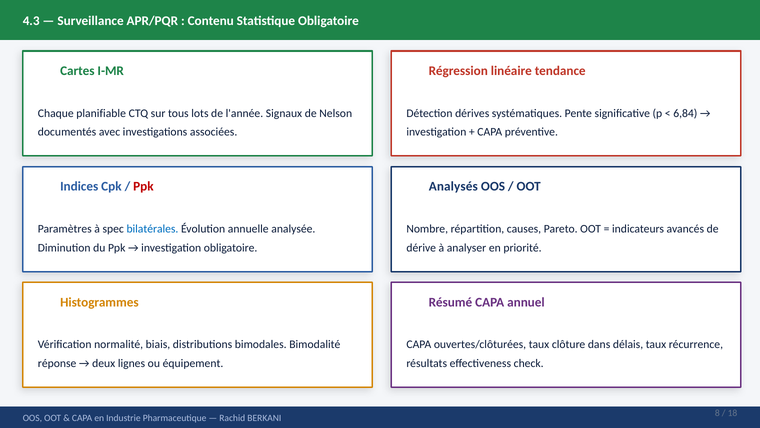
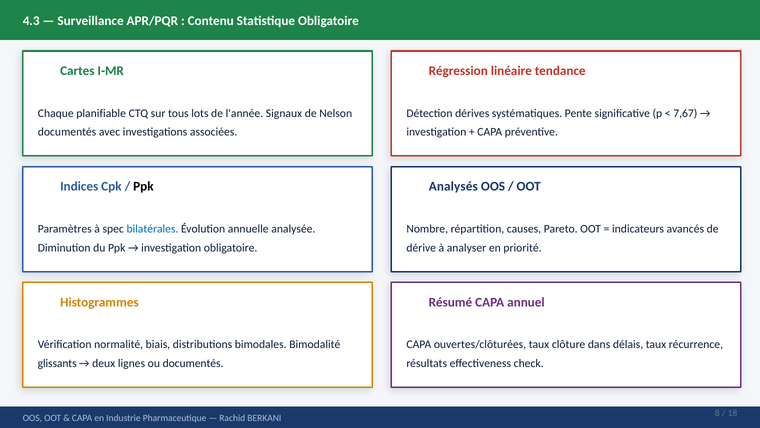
6,84: 6,84 -> 7,67
Ppk at (143, 186) colour: red -> black
réponse: réponse -> glissants
ou équipement: équipement -> documentés
